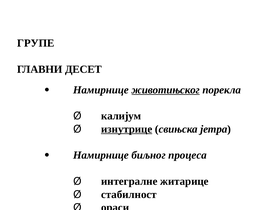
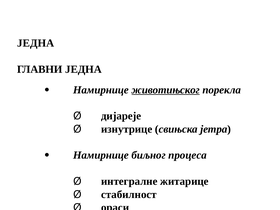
ГРУПЕ at (36, 43): ГРУПЕ -> ЈЕДНА
ГЛАВНИ ДЕСЕТ: ДЕСЕТ -> ЈЕДНА
калијум: калијум -> дијареје
изнутрице underline: present -> none
